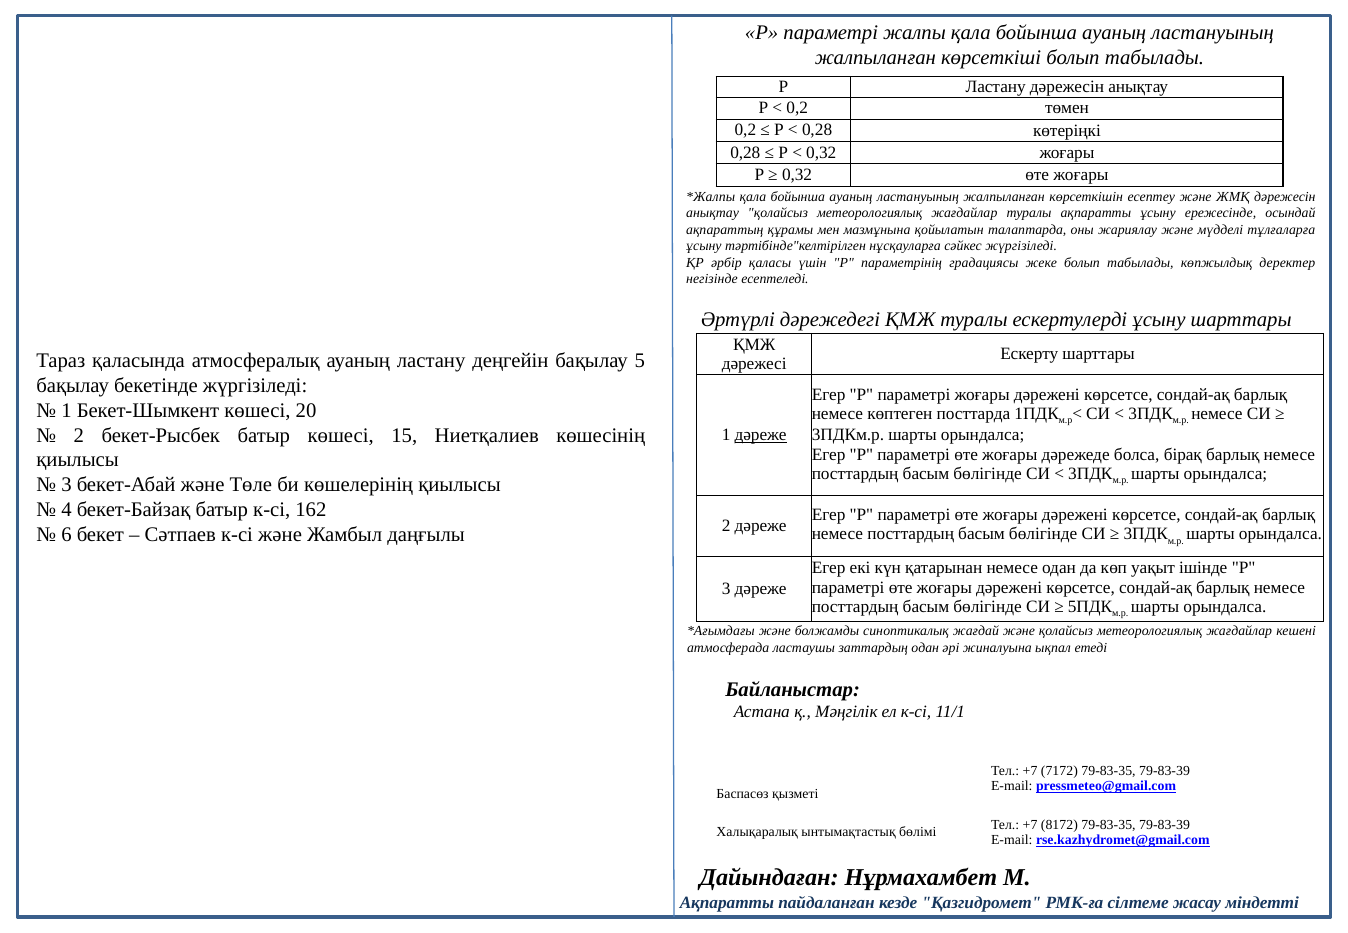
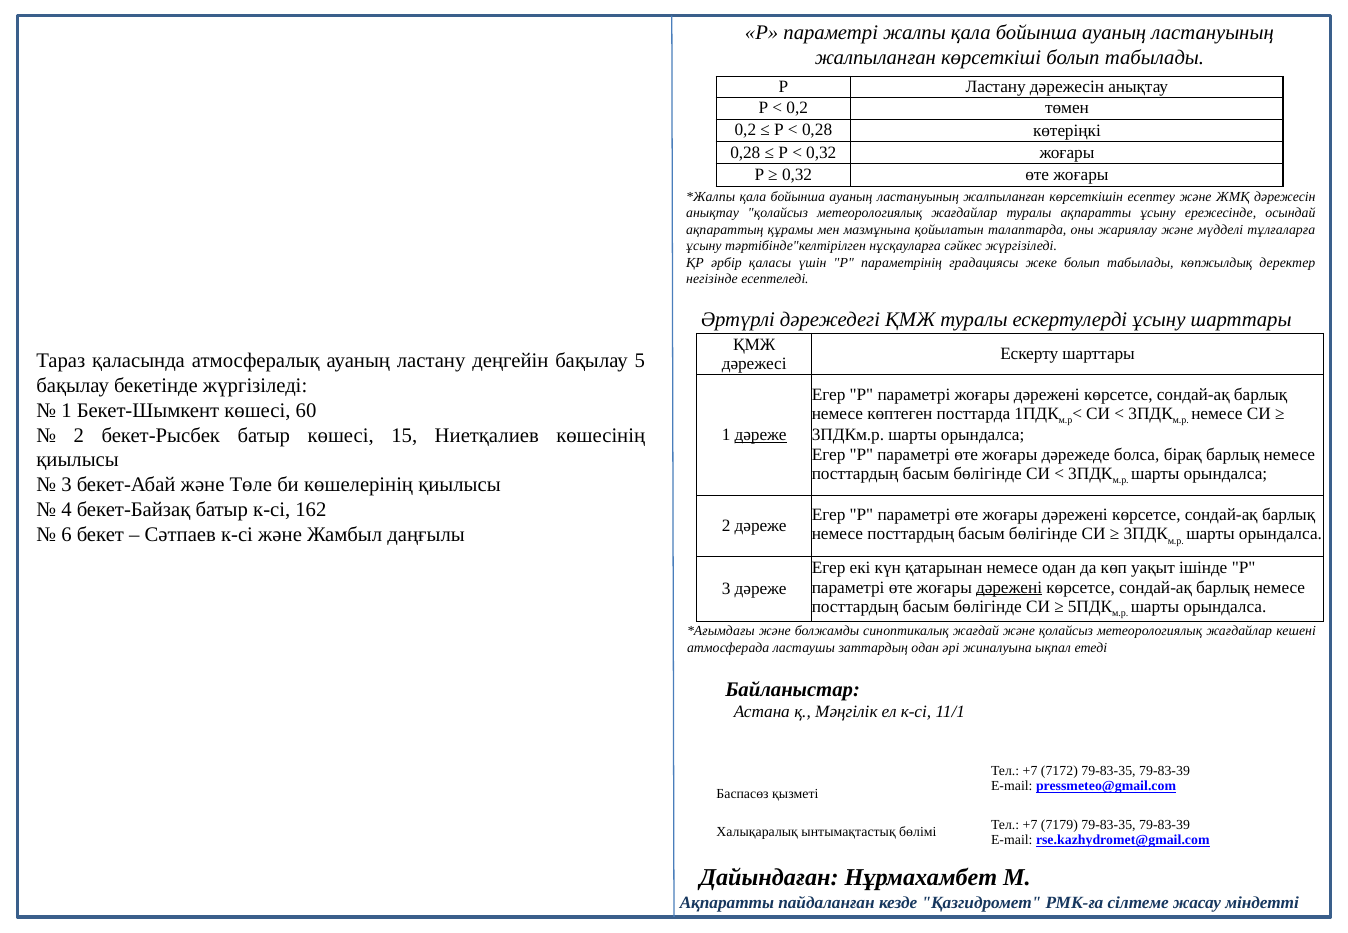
20: 20 -> 60
дәрежені at (1009, 587) underline: none -> present
8172: 8172 -> 7179
